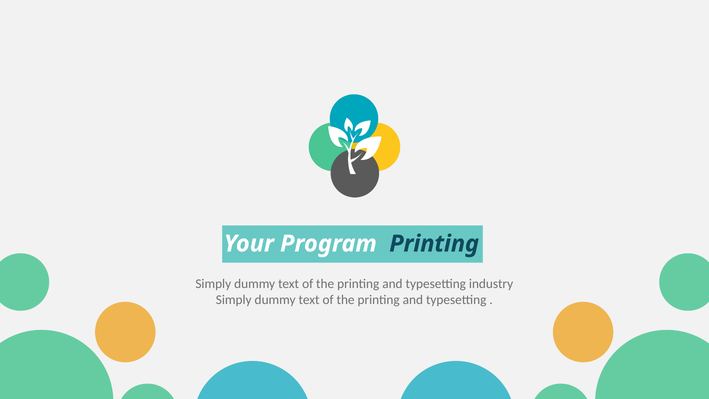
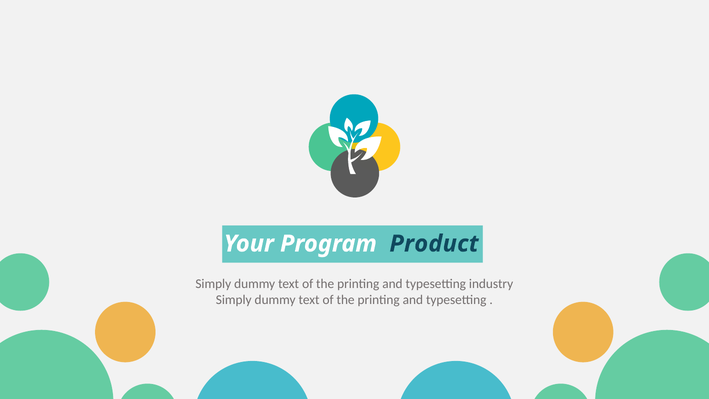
Program Printing: Printing -> Product
